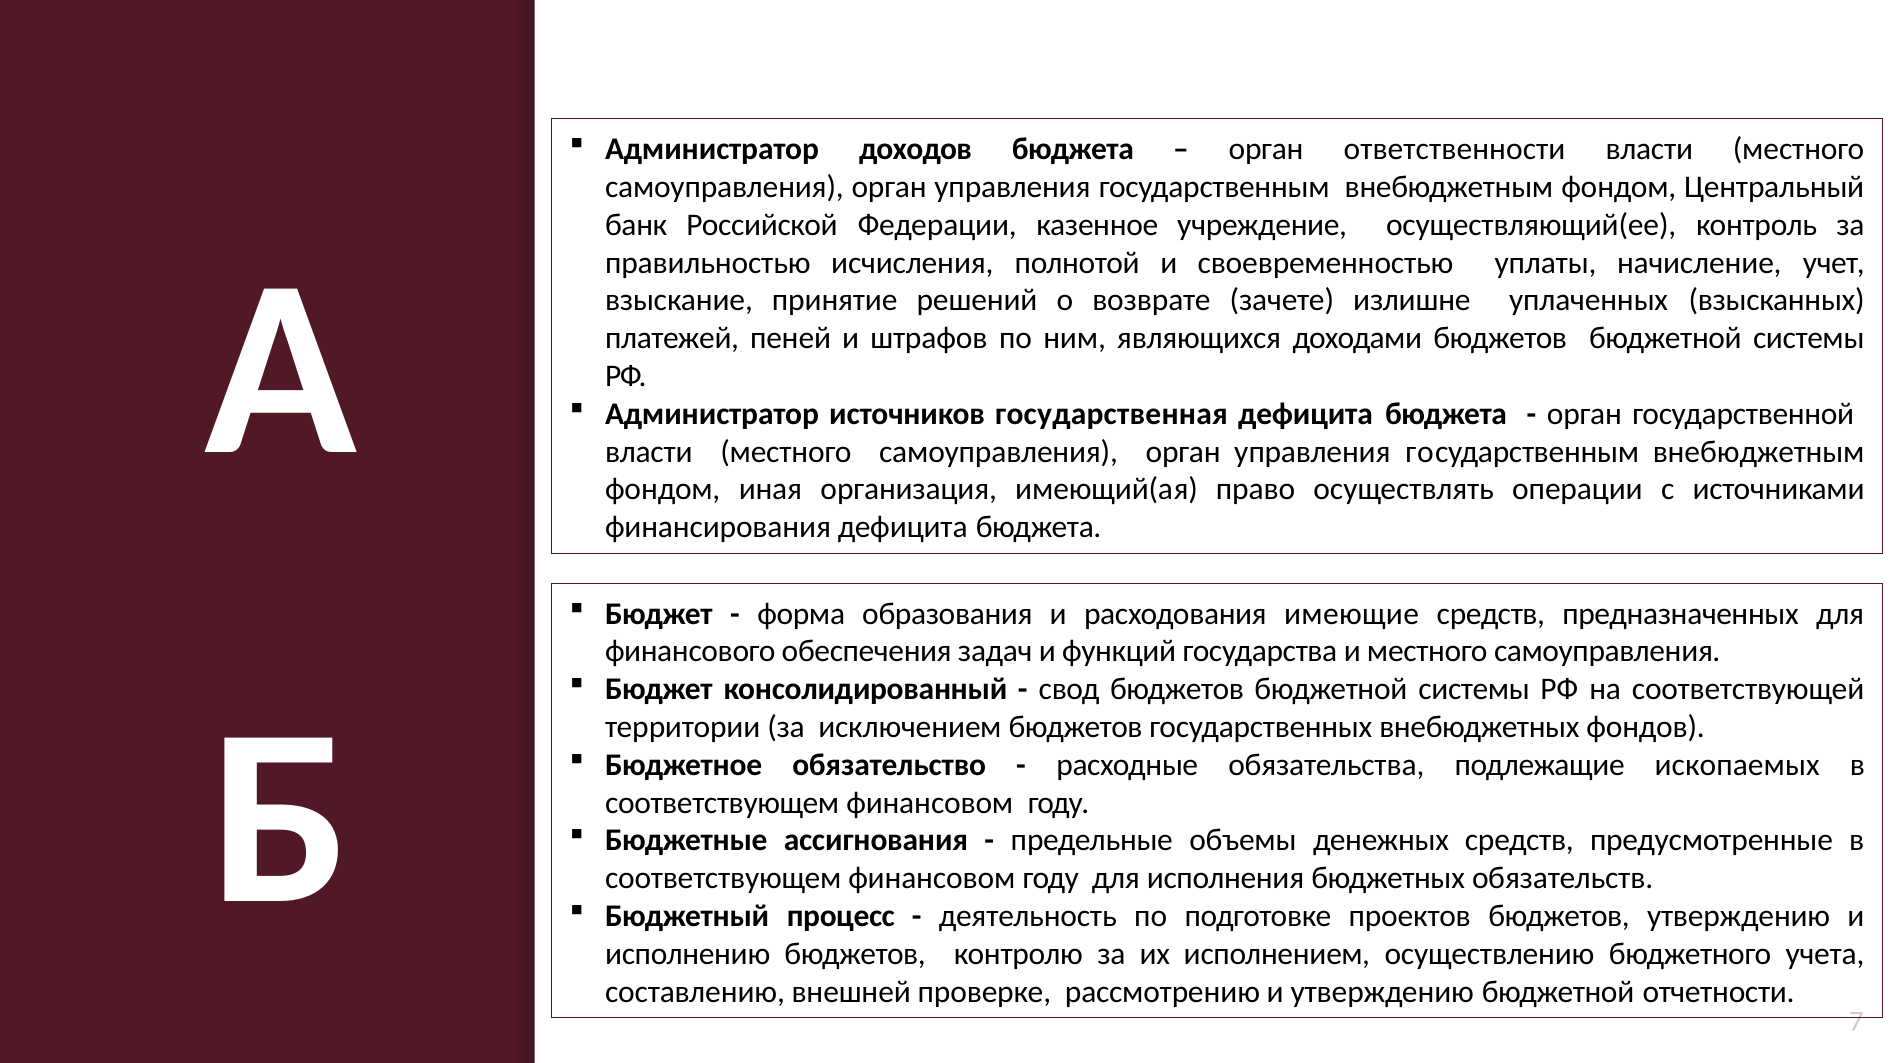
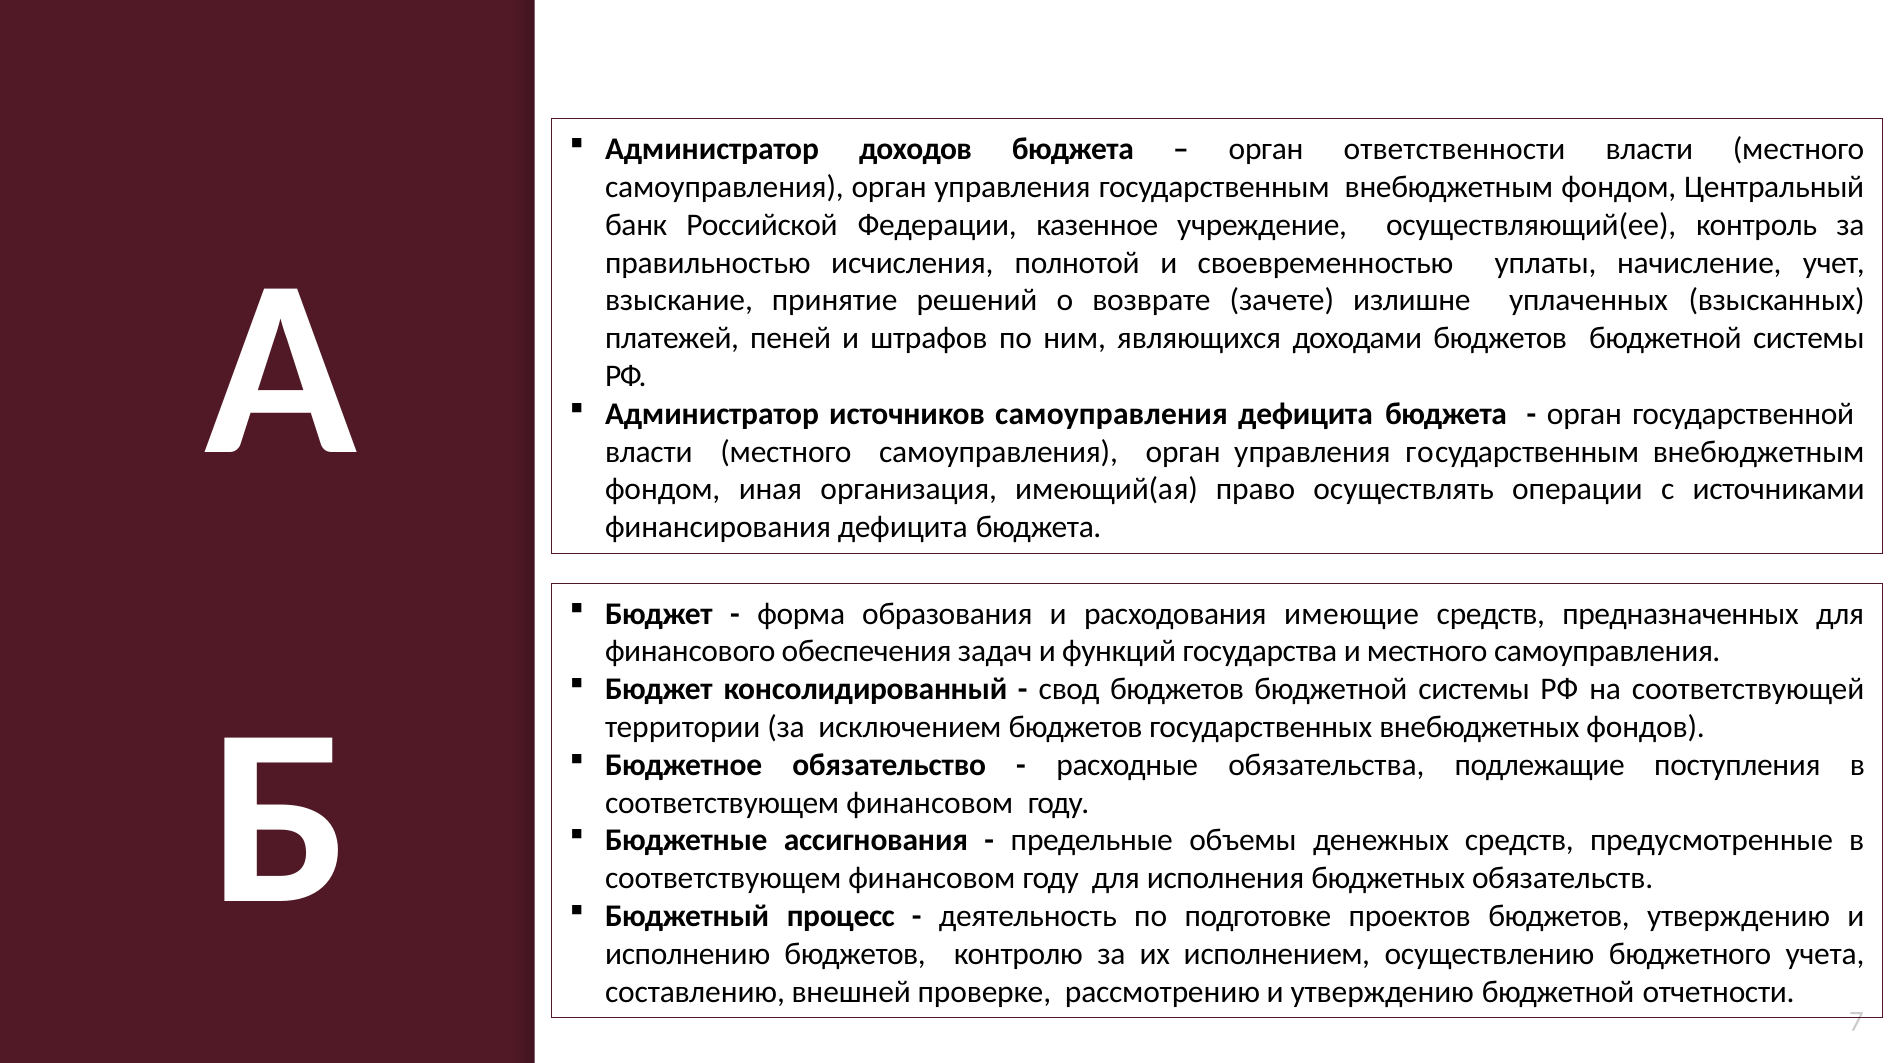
источников государственная: государственная -> самоуправления
ископаемых: ископаемых -> поступления
